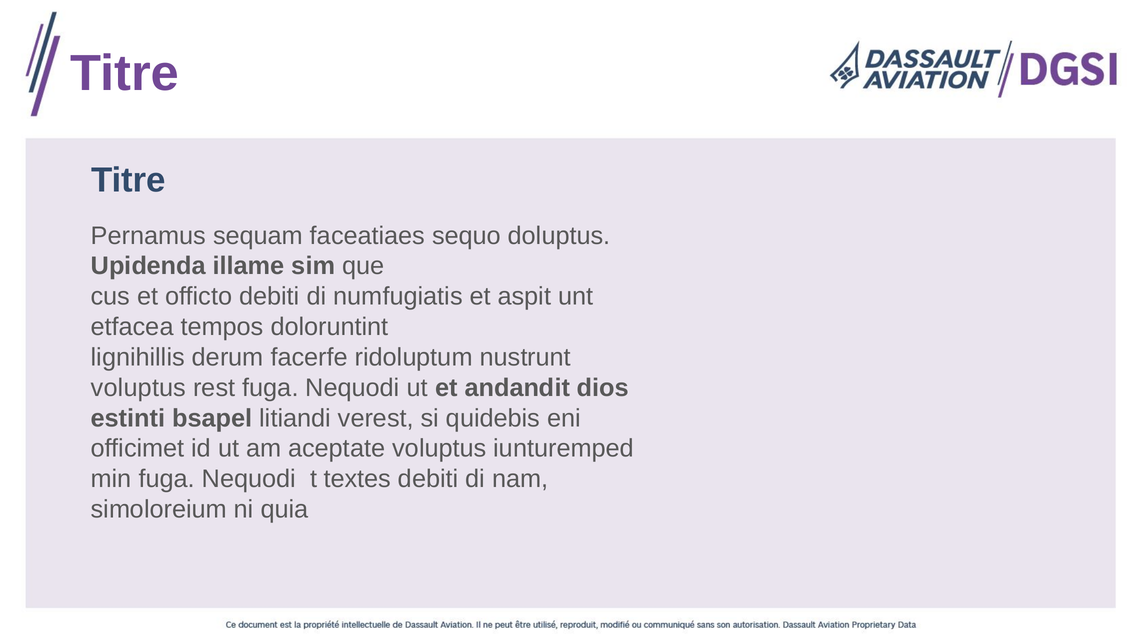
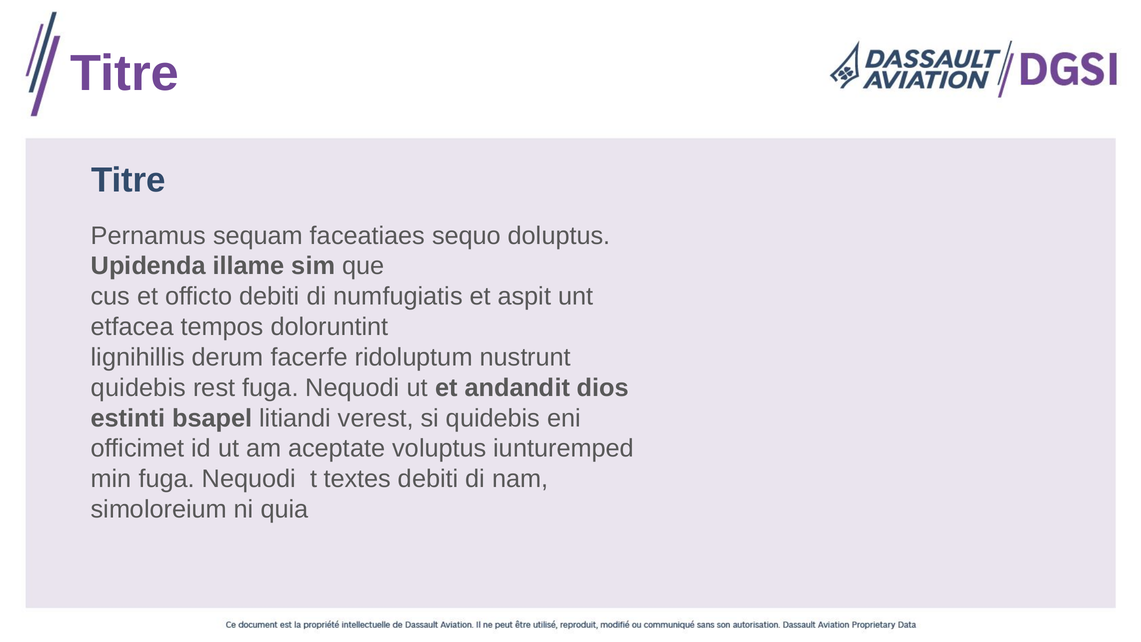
voluptus at (139, 388): voluptus -> quidebis
